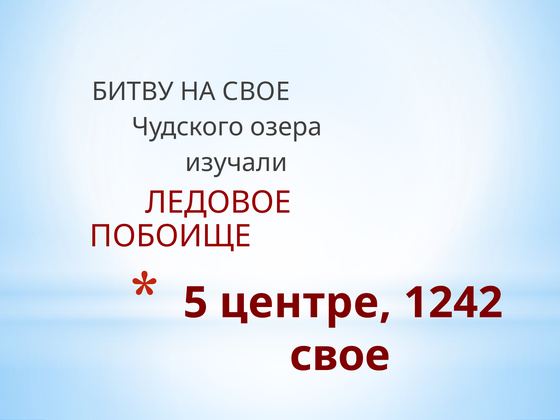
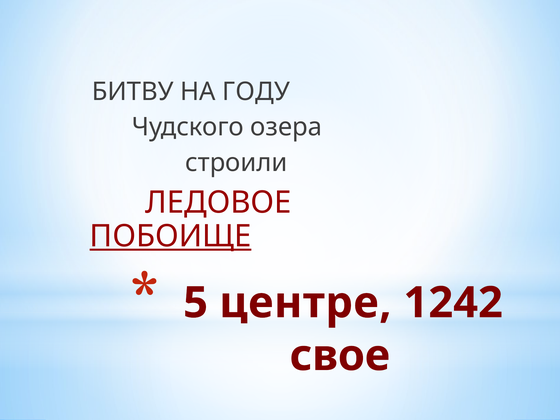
НА СВОЕ: СВОЕ -> ГОДУ
изучали: изучали -> строили
ПОБОИЩЕ underline: none -> present
